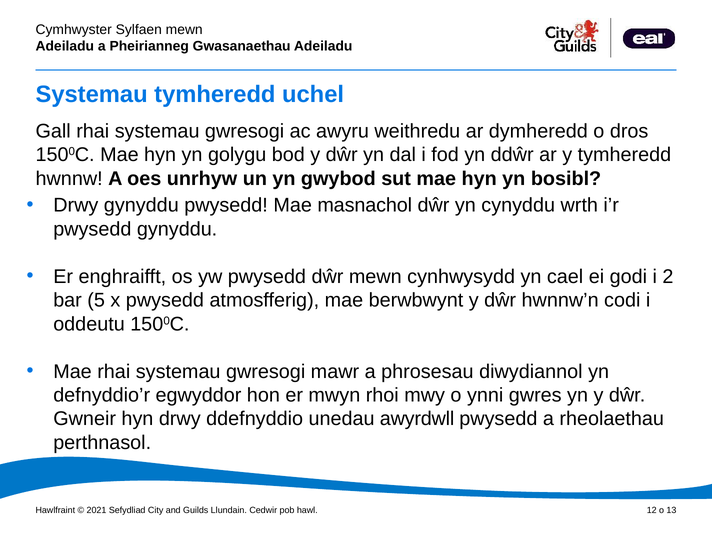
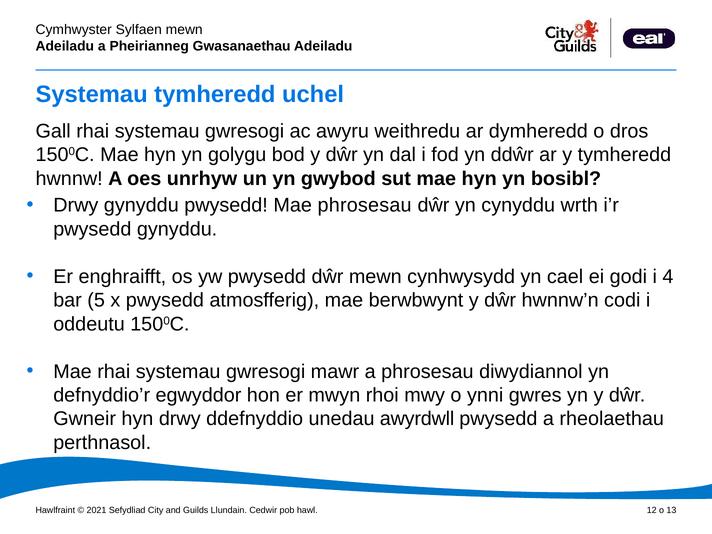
Mae masnachol: masnachol -> phrosesau
2: 2 -> 4
